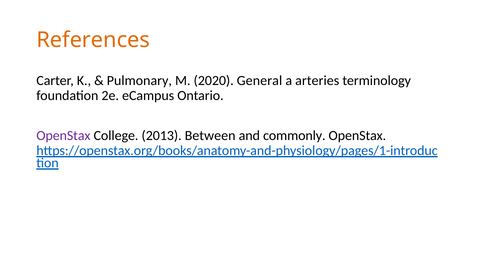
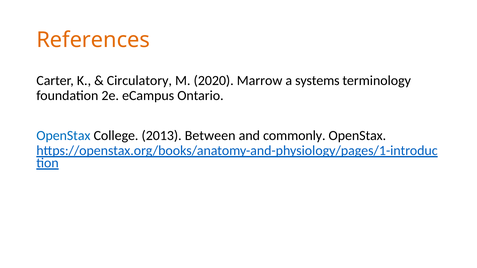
Pulmonary: Pulmonary -> Circulatory
General: General -> Marrow
arteries: arteries -> systems
OpenStax at (63, 136) colour: purple -> blue
